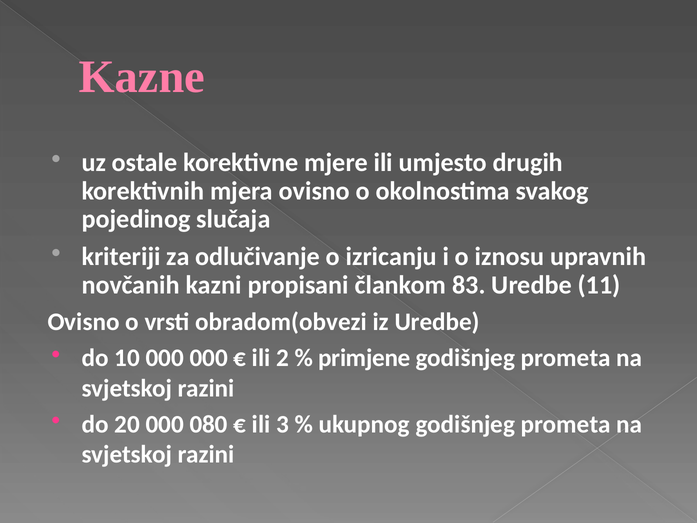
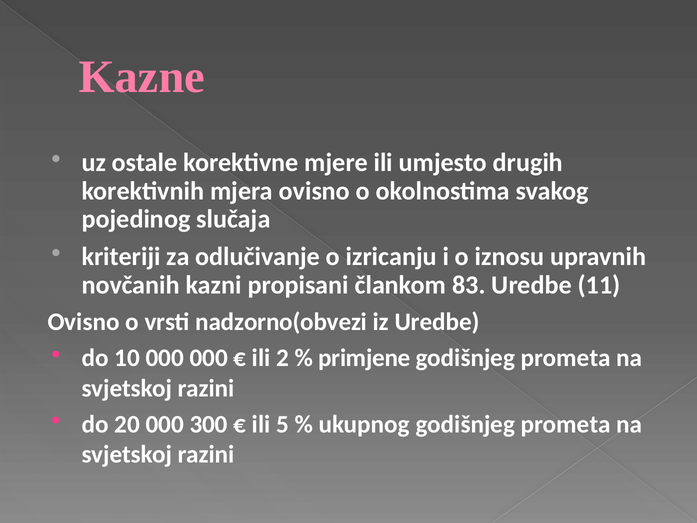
obradom(obvezi: obradom(obvezi -> nadzorno(obvezi
080: 080 -> 300
3: 3 -> 5
